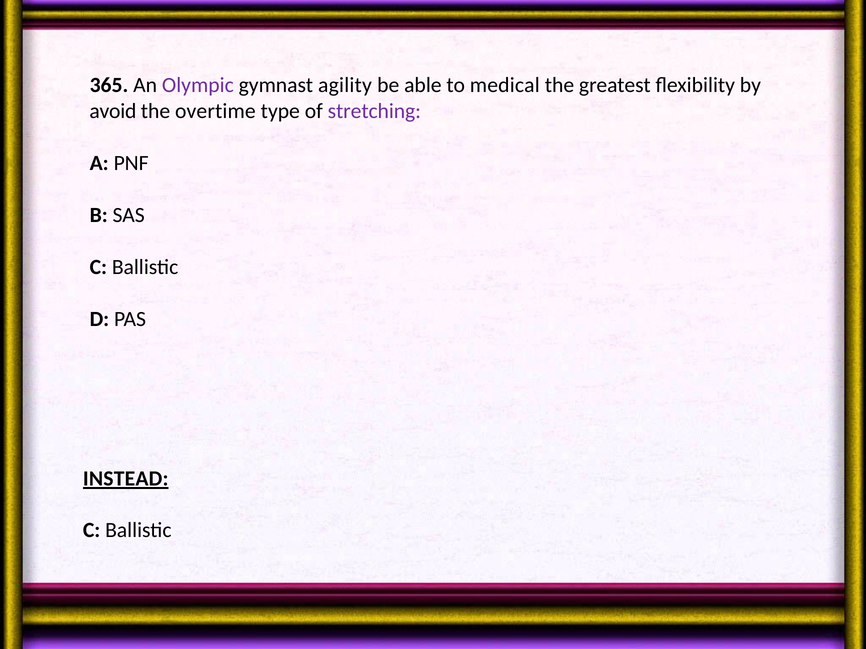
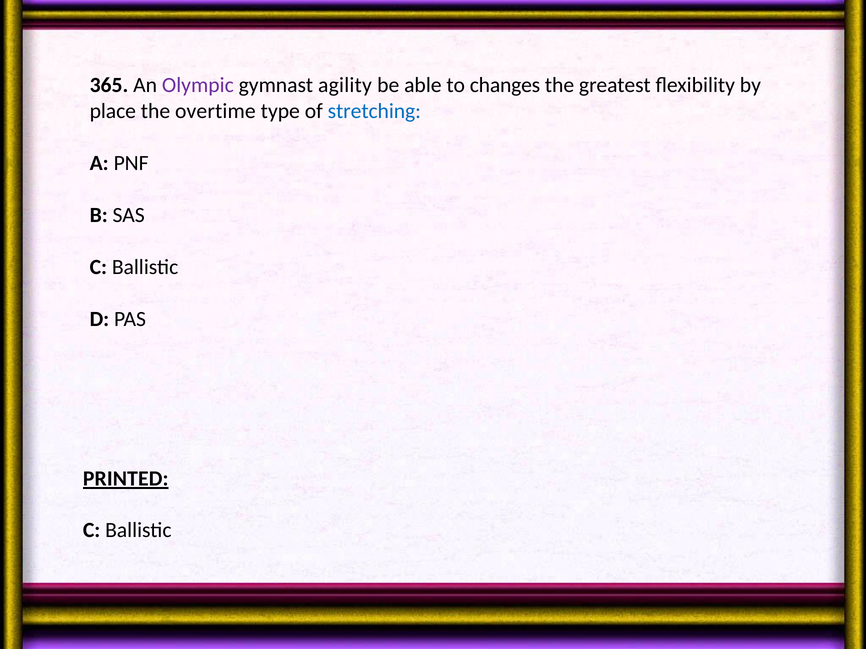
medical: medical -> changes
avoid: avoid -> place
stretching colour: purple -> blue
INSTEAD: INSTEAD -> PRINTED
